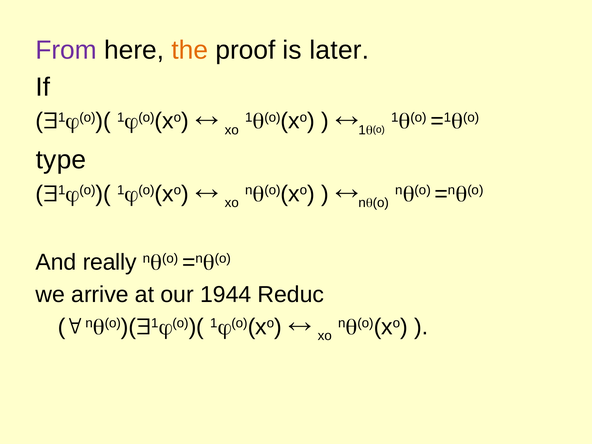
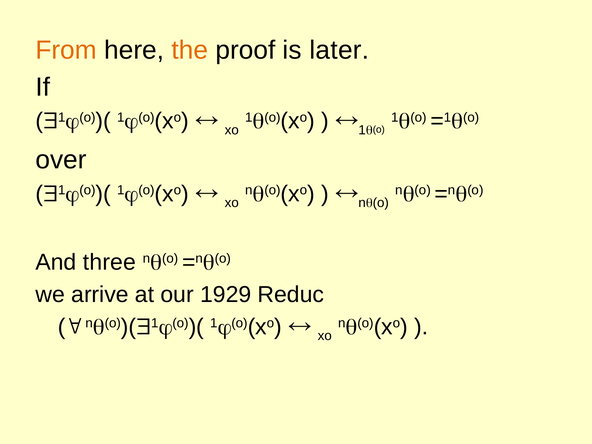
From colour: purple -> orange
type: type -> over
really: really -> three
1944: 1944 -> 1929
